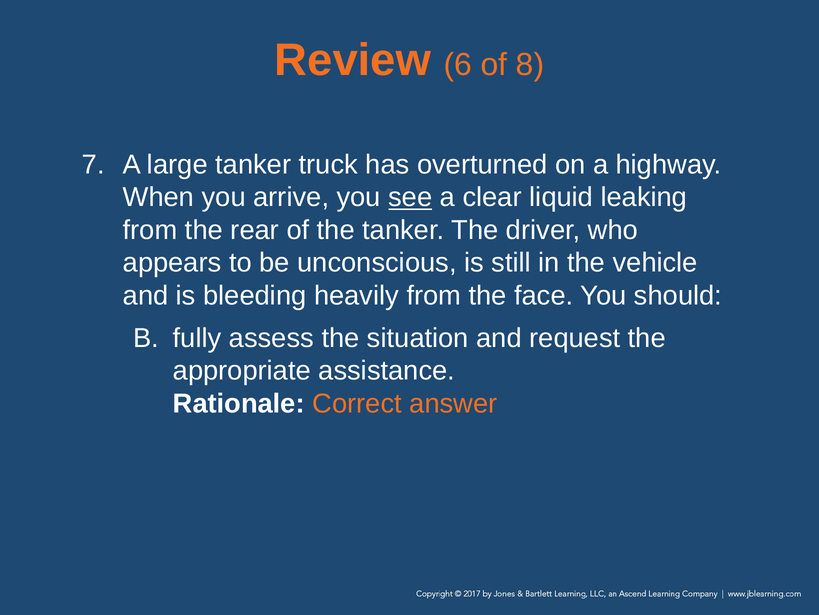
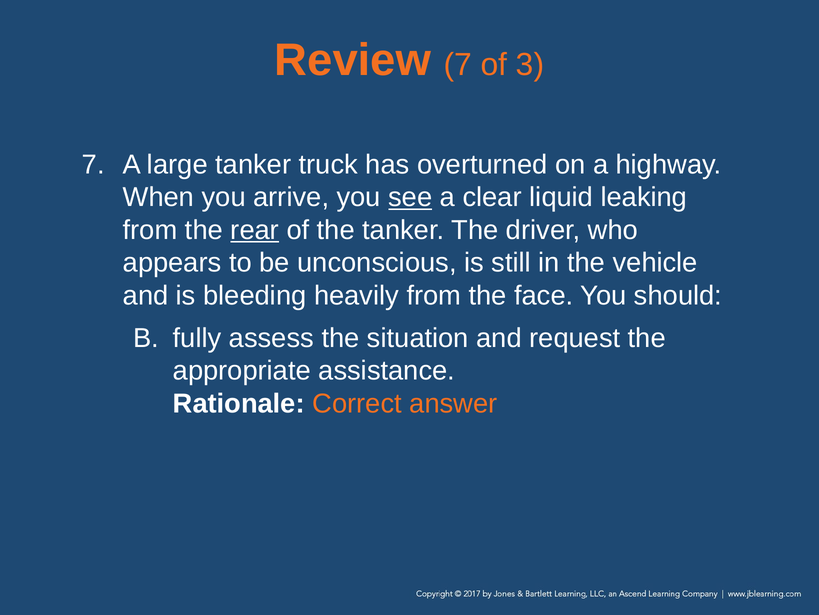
Review 6: 6 -> 7
8: 8 -> 3
rear underline: none -> present
